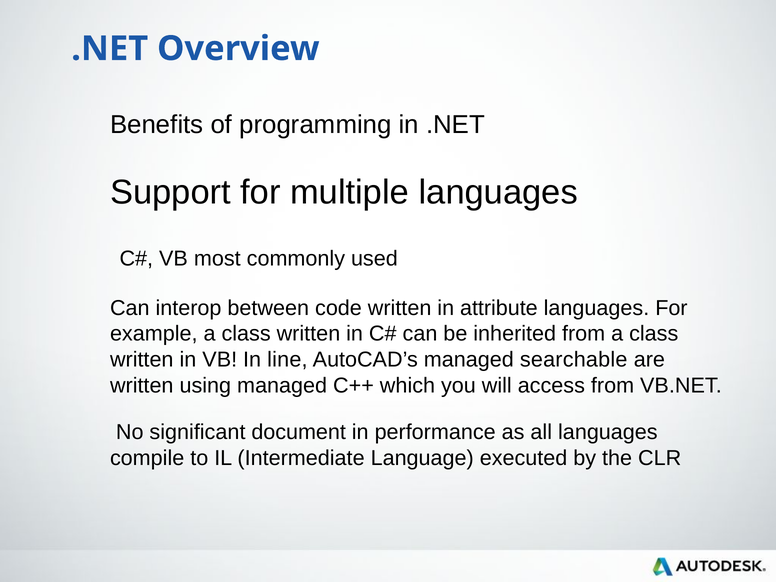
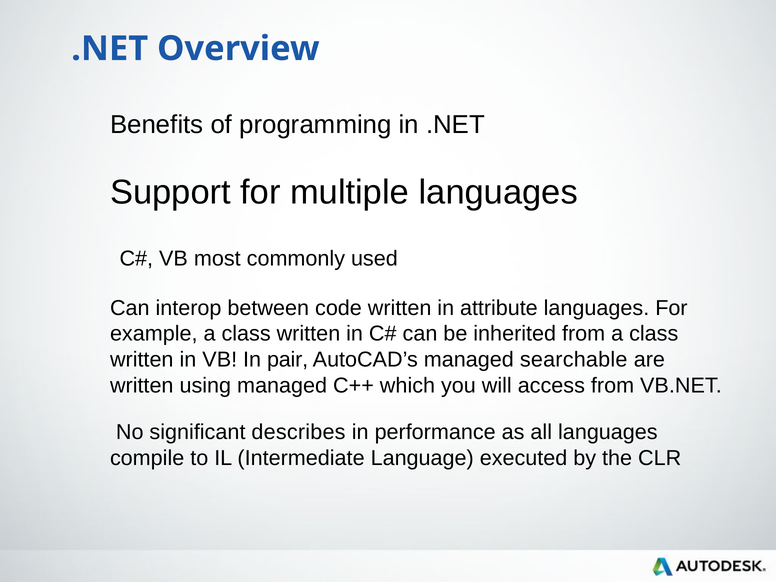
line: line -> pair
document: document -> describes
